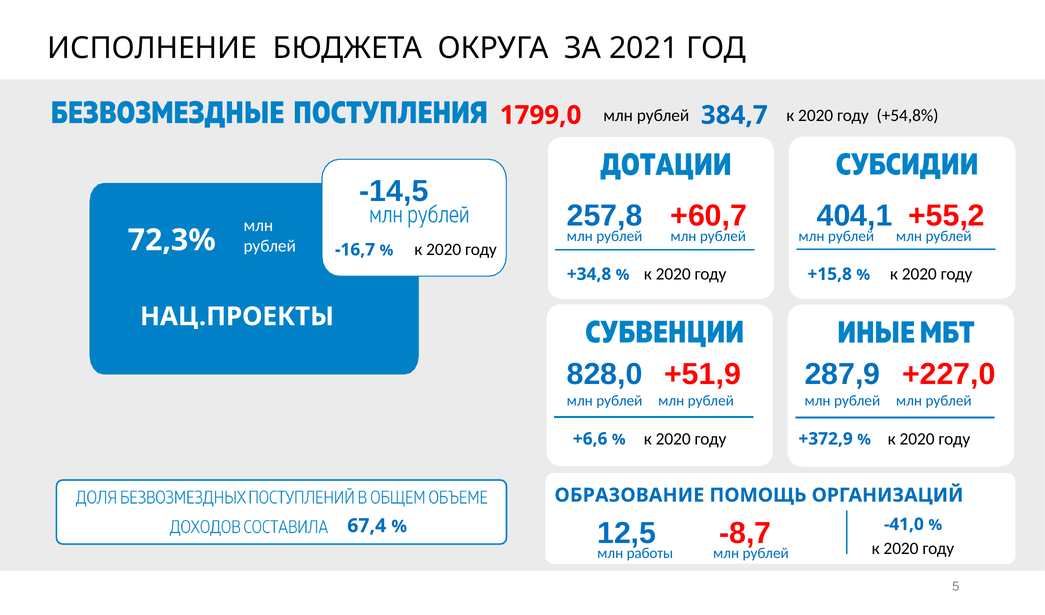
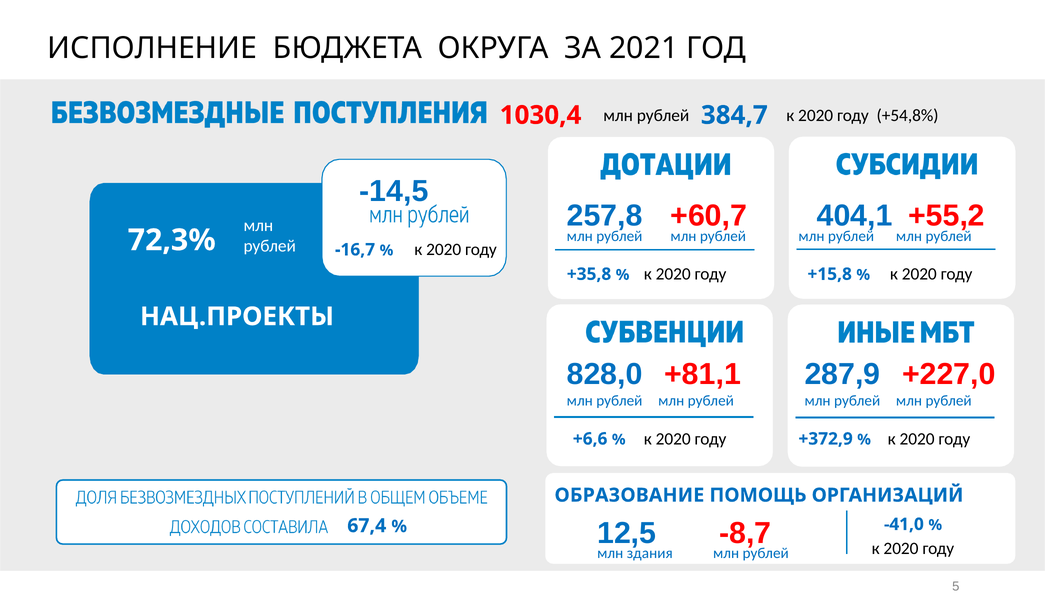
1799,0: 1799,0 -> 1030,4
+34,8: +34,8 -> +35,8
+51,9: +51,9 -> +81,1
работы: работы -> здания
